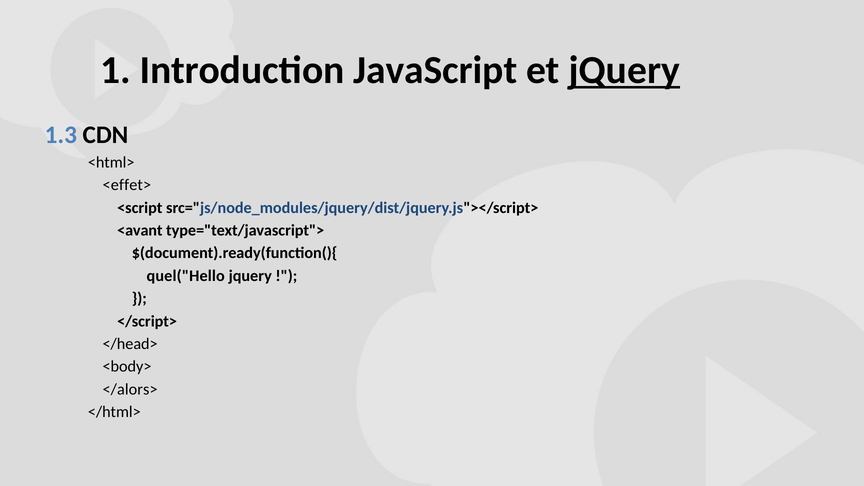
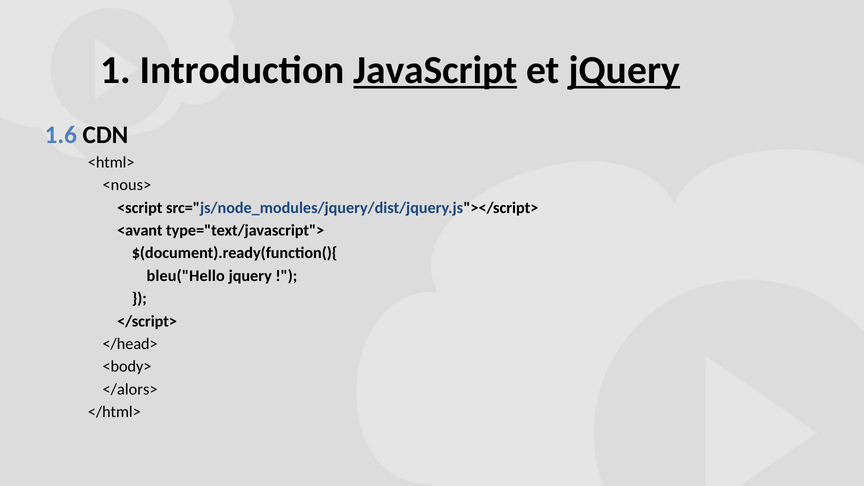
JavaScript underline: none -> present
1.3: 1.3 -> 1.6
<effet>: <effet> -> <nous>
quel("Hello: quel("Hello -> bleu("Hello
